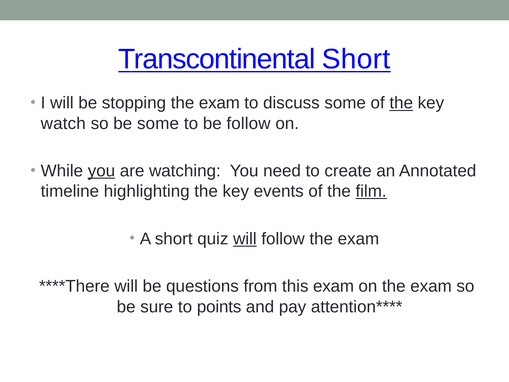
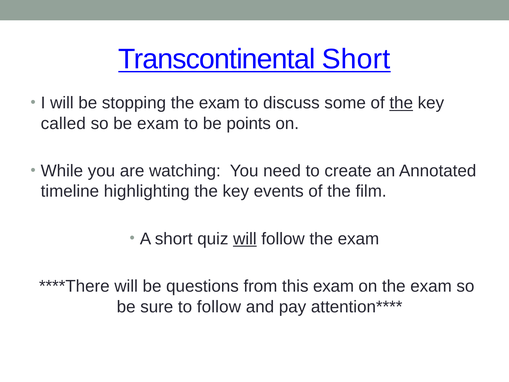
watch: watch -> called
be some: some -> exam
be follow: follow -> points
you at (101, 171) underline: present -> none
film underline: present -> none
to points: points -> follow
